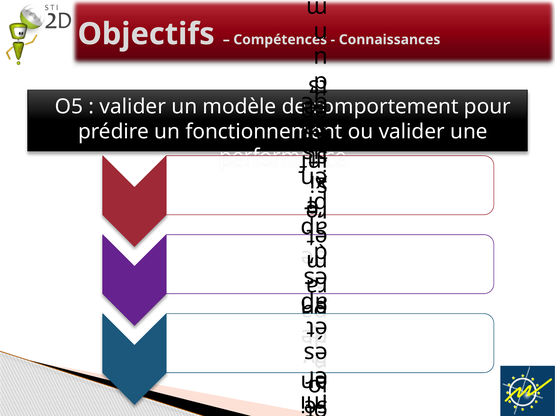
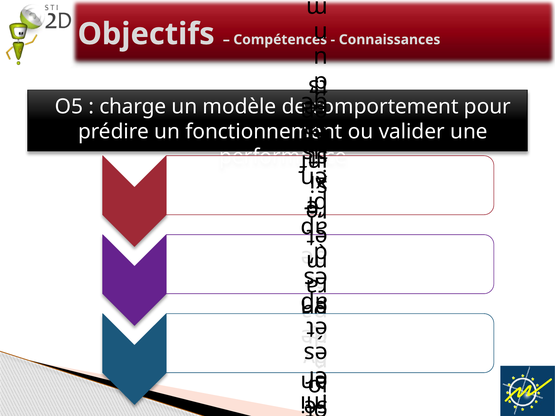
valider at (133, 107): valider -> charge
